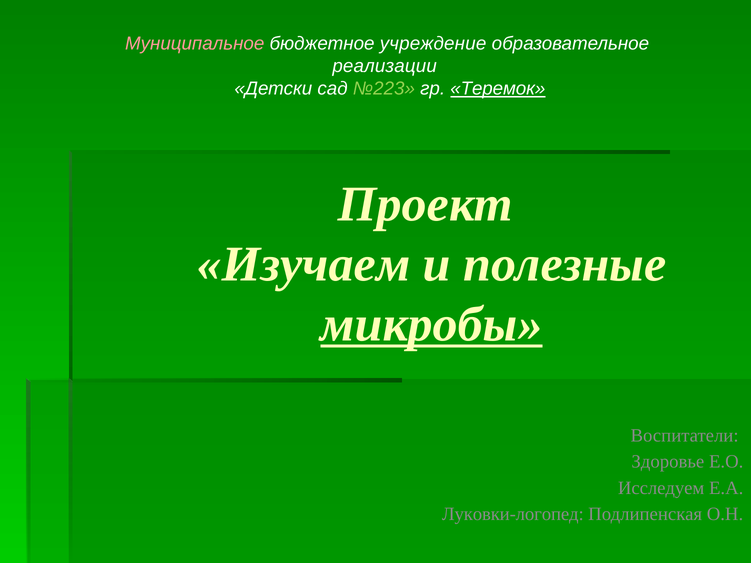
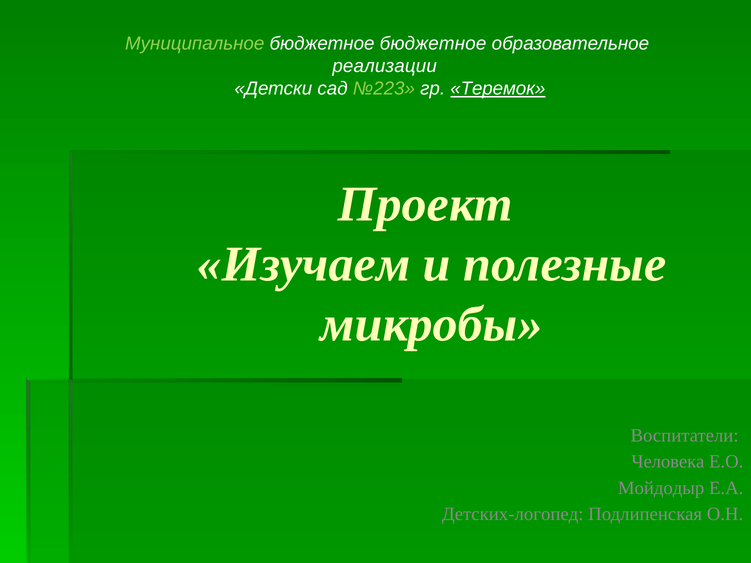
Муниципальное colour: pink -> light green
бюджетное учреждение: учреждение -> бюджетное
микробы underline: present -> none
Здоровье: Здоровье -> Человека
Исследуем: Исследуем -> Мойдодыр
Луковки-логопед: Луковки-логопед -> Детских-логопед
